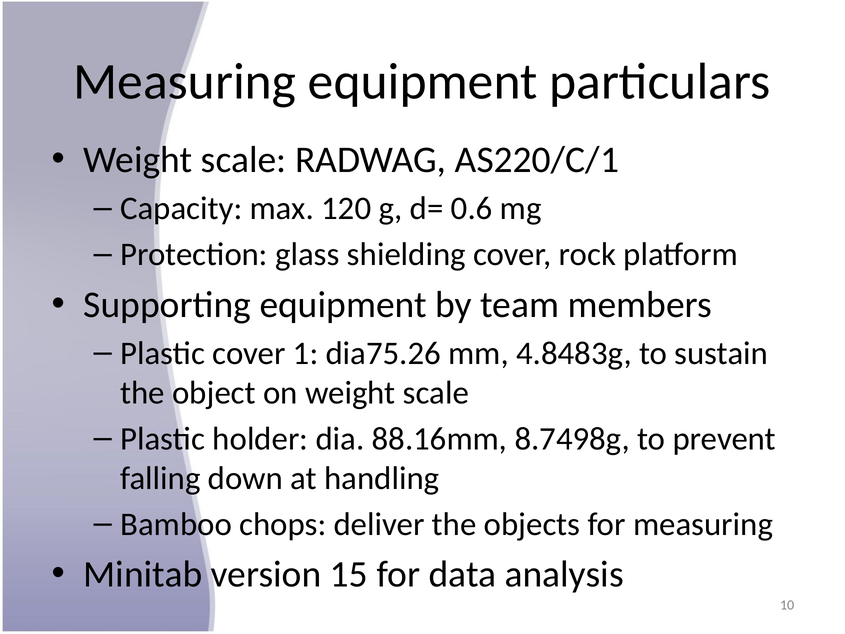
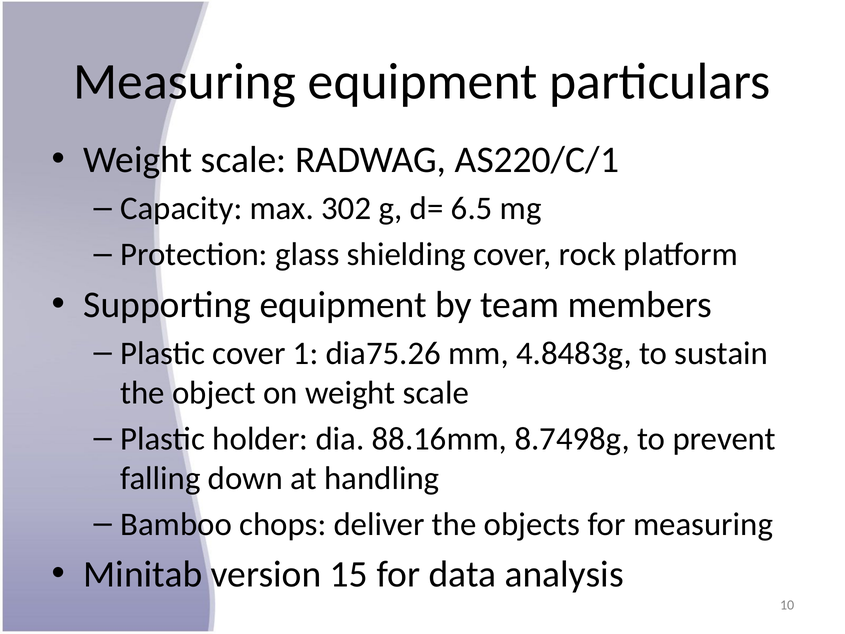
120: 120 -> 302
0.6: 0.6 -> 6.5
